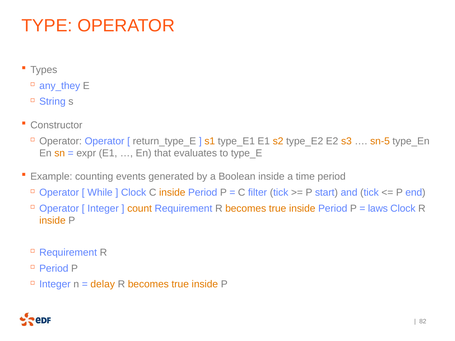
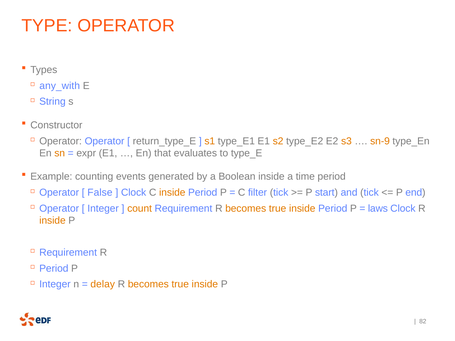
any_they: any_they -> any_with
sn-5: sn-5 -> sn-9
While: While -> False
